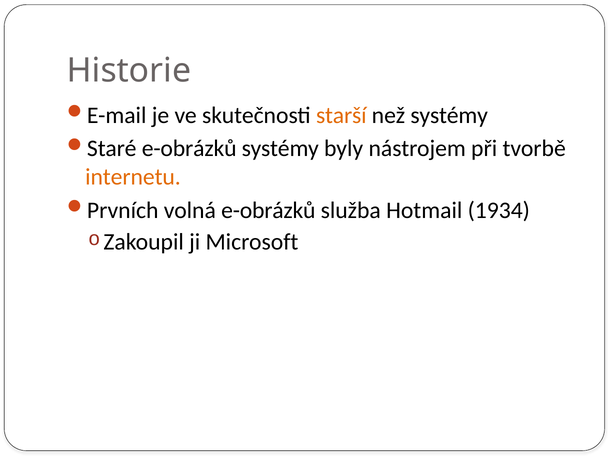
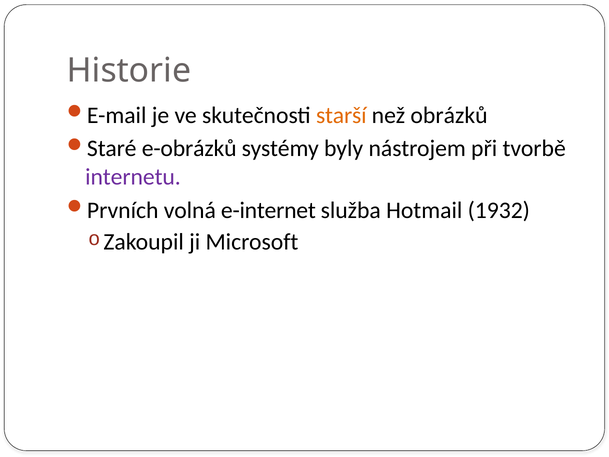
než systémy: systémy -> obrázků
internetu colour: orange -> purple
volná e-obrázků: e-obrázků -> e-internet
1934: 1934 -> 1932
